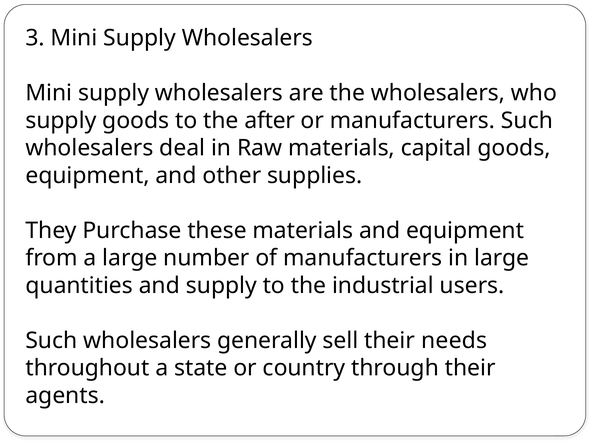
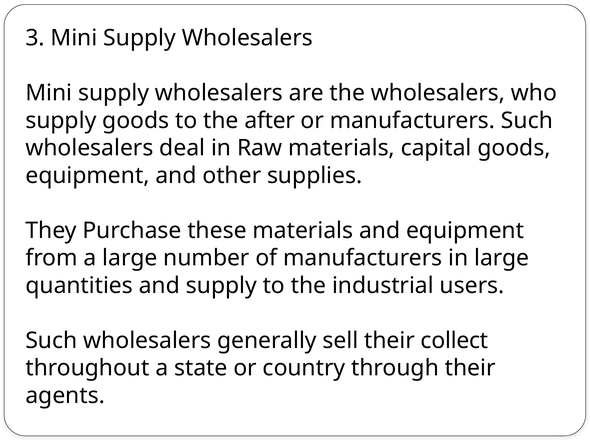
needs: needs -> collect
